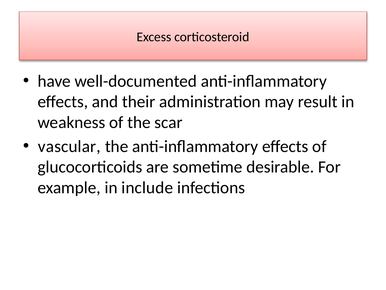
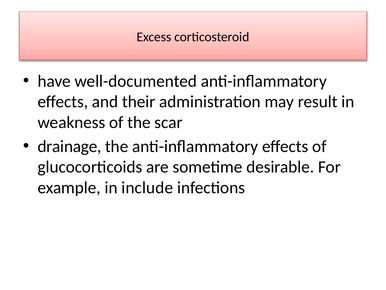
vascular: vascular -> drainage
